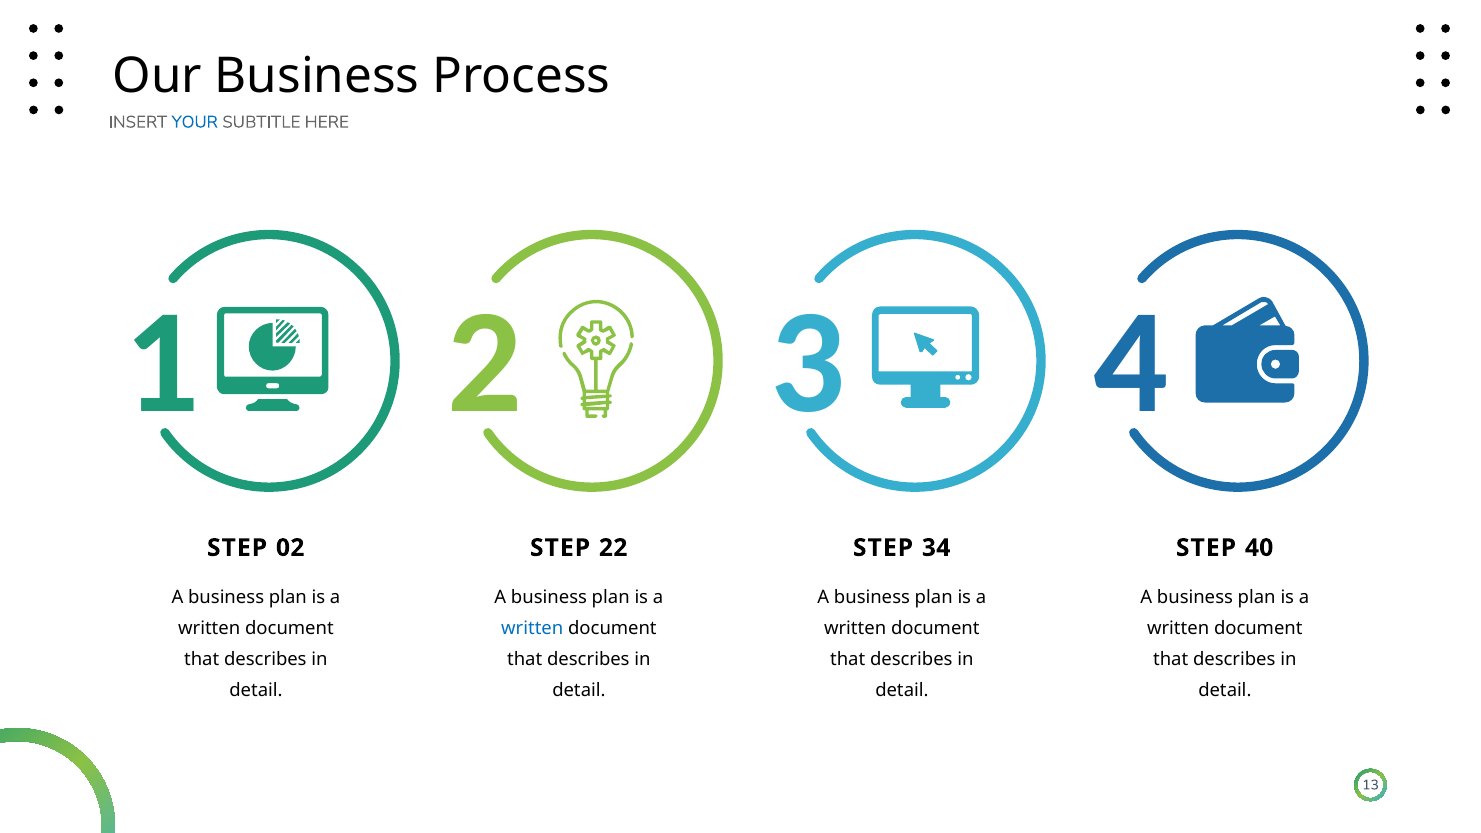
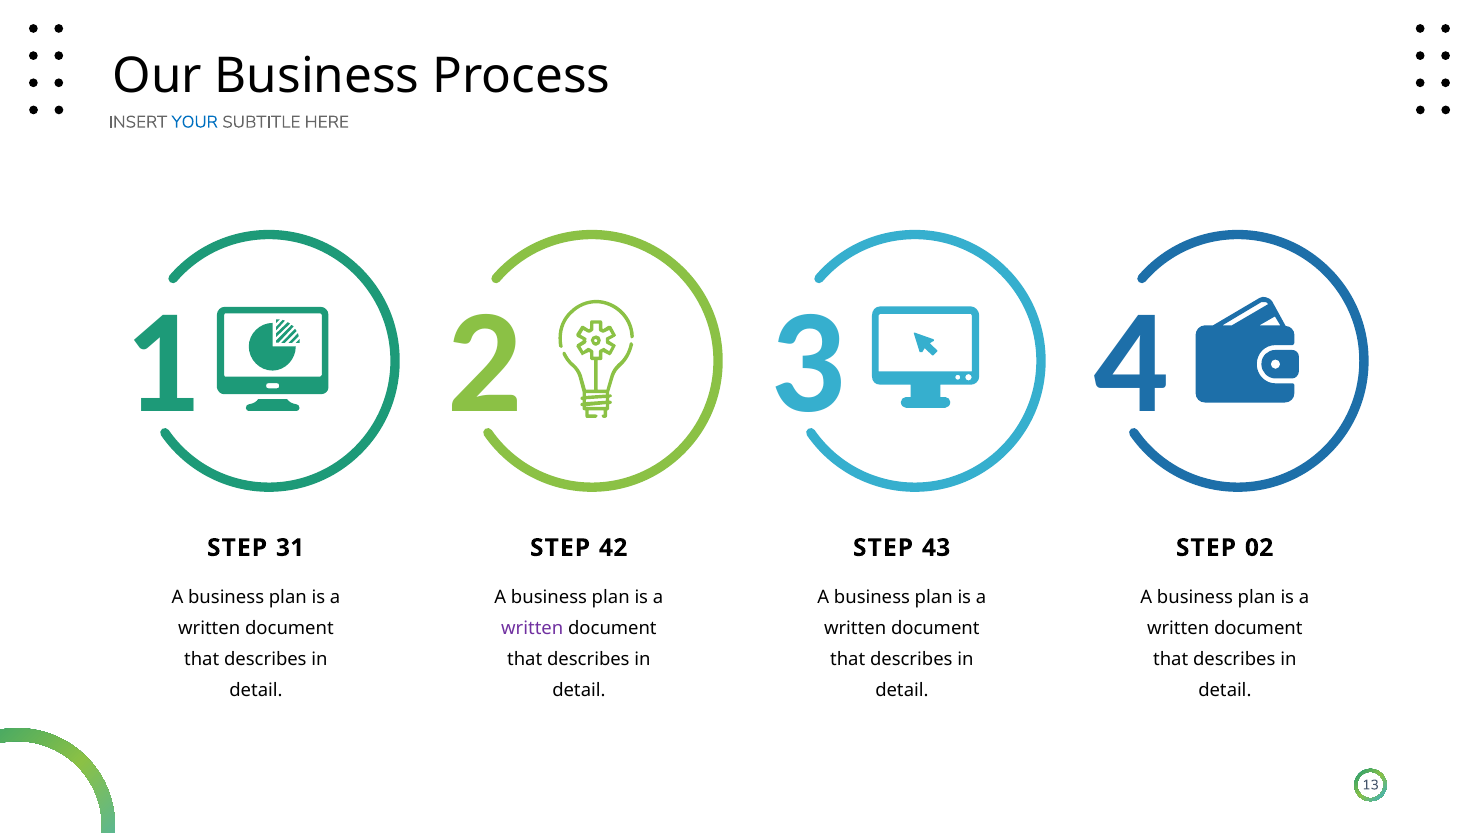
02: 02 -> 31
22: 22 -> 42
34: 34 -> 43
40: 40 -> 02
written at (532, 629) colour: blue -> purple
